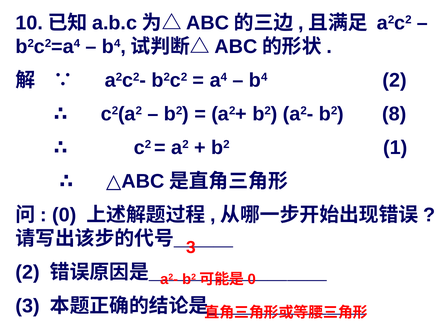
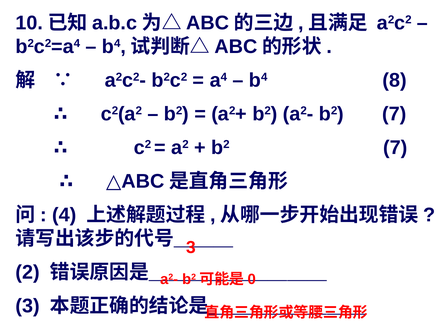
b4 2: 2 -> 8
a2- b2 8: 8 -> 7
1 at (395, 147): 1 -> 7
0: 0 -> 4
